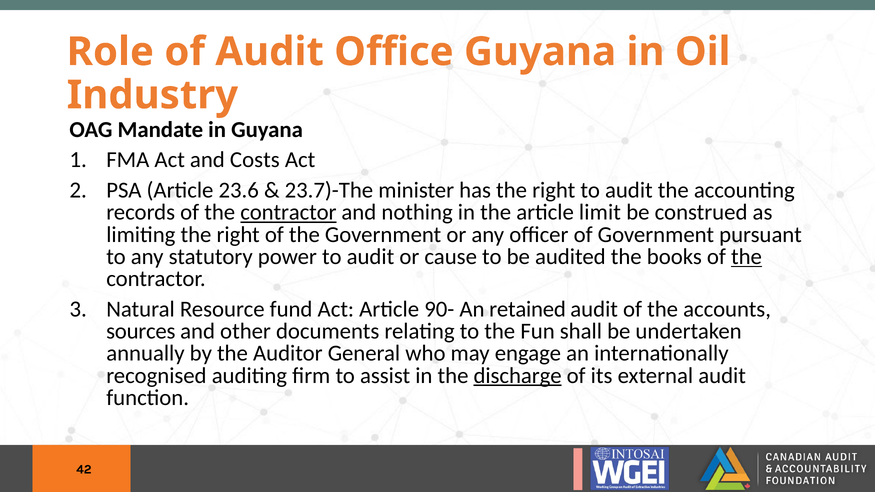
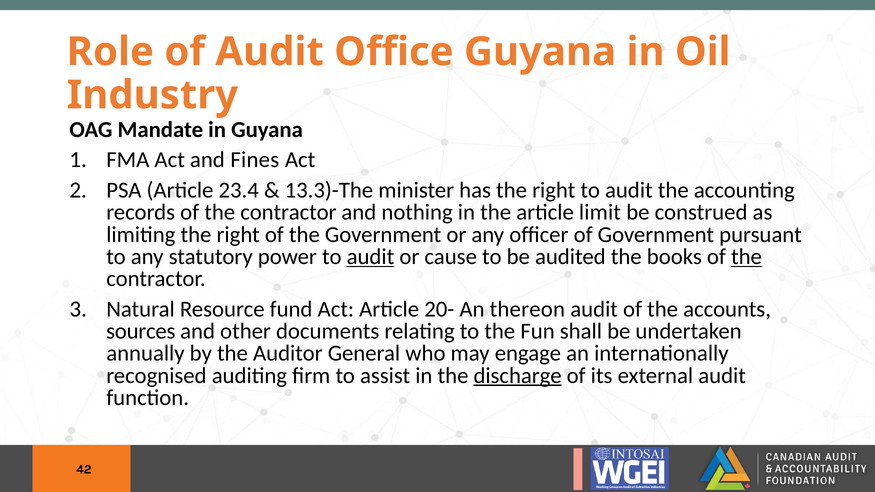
Costs: Costs -> Fines
23.6: 23.6 -> 23.4
23.7)-The: 23.7)-The -> 13.3)-The
contractor at (288, 212) underline: present -> none
audit at (370, 257) underline: none -> present
90-: 90- -> 20-
retained: retained -> thereon
